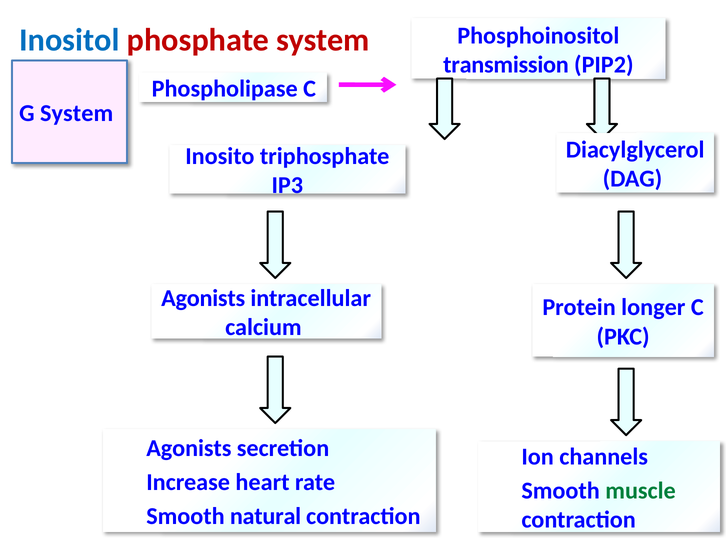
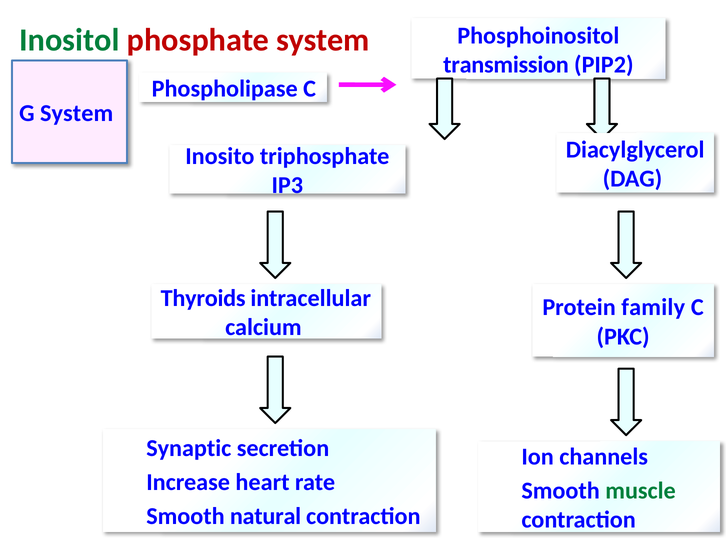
Inositol colour: blue -> green
Agonists at (203, 299): Agonists -> Thyroids
longer: longer -> family
Agonists at (189, 449): Agonists -> Synaptic
